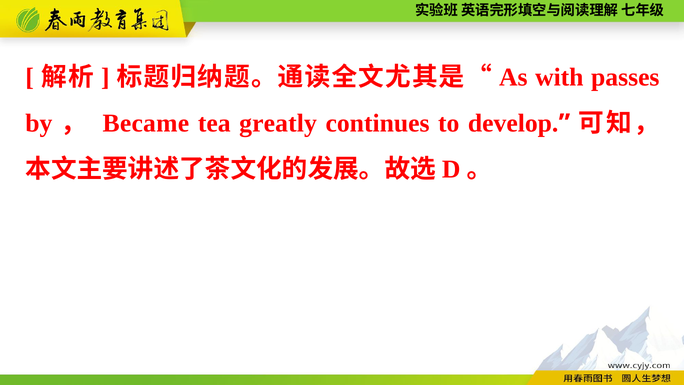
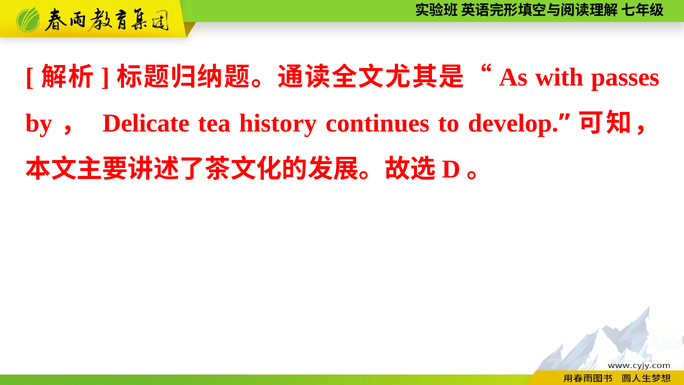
Became: Became -> Delicate
greatly: greatly -> history
